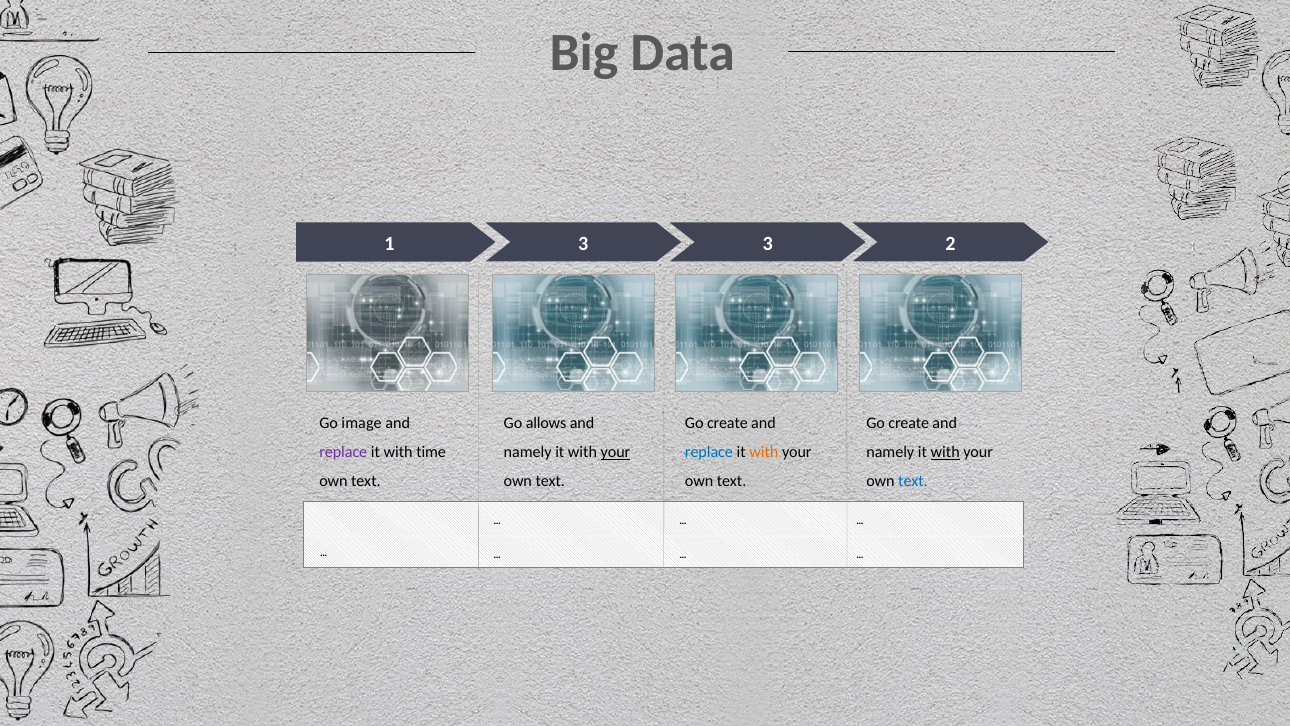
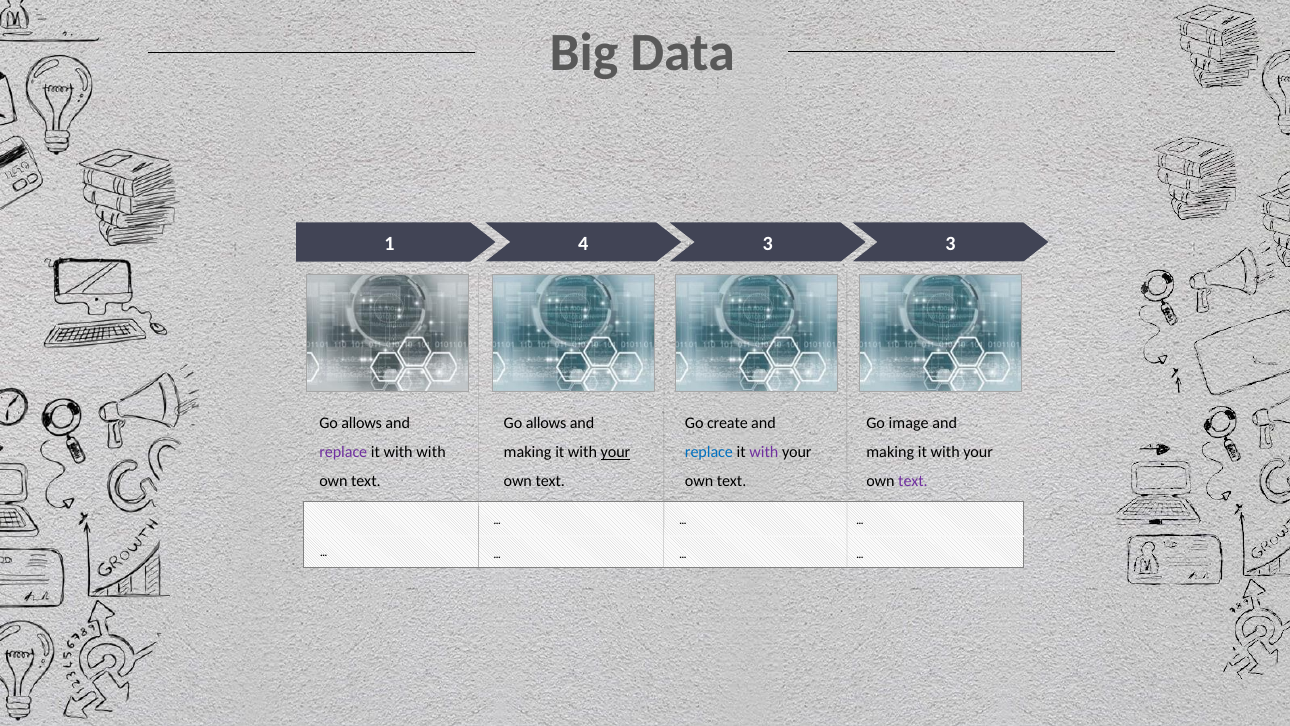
1 3: 3 -> 4
3 2: 2 -> 3
image at (362, 423): image -> allows
create at (909, 423): create -> image
with time: time -> with
namely at (528, 452): namely -> making
with at (764, 452) colour: orange -> purple
namely at (890, 452): namely -> making
with at (945, 452) underline: present -> none
text at (913, 481) colour: blue -> purple
